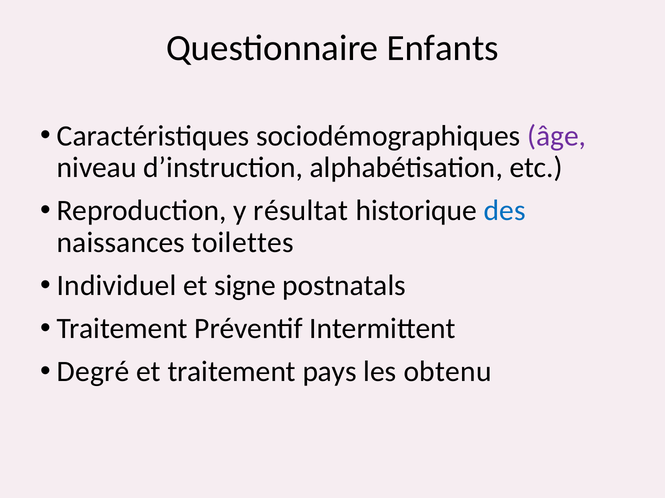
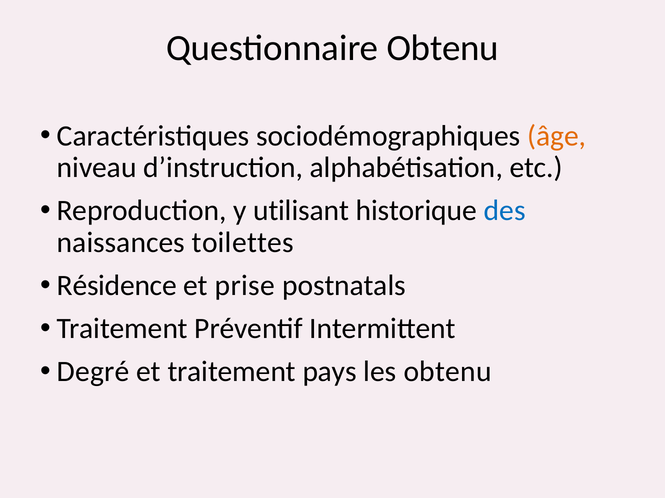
Questionnaire Enfants: Enfants -> Obtenu
âge colour: purple -> orange
résultat: résultat -> utilisant
Individuel: Individuel -> Résidence
signe: signe -> prise
